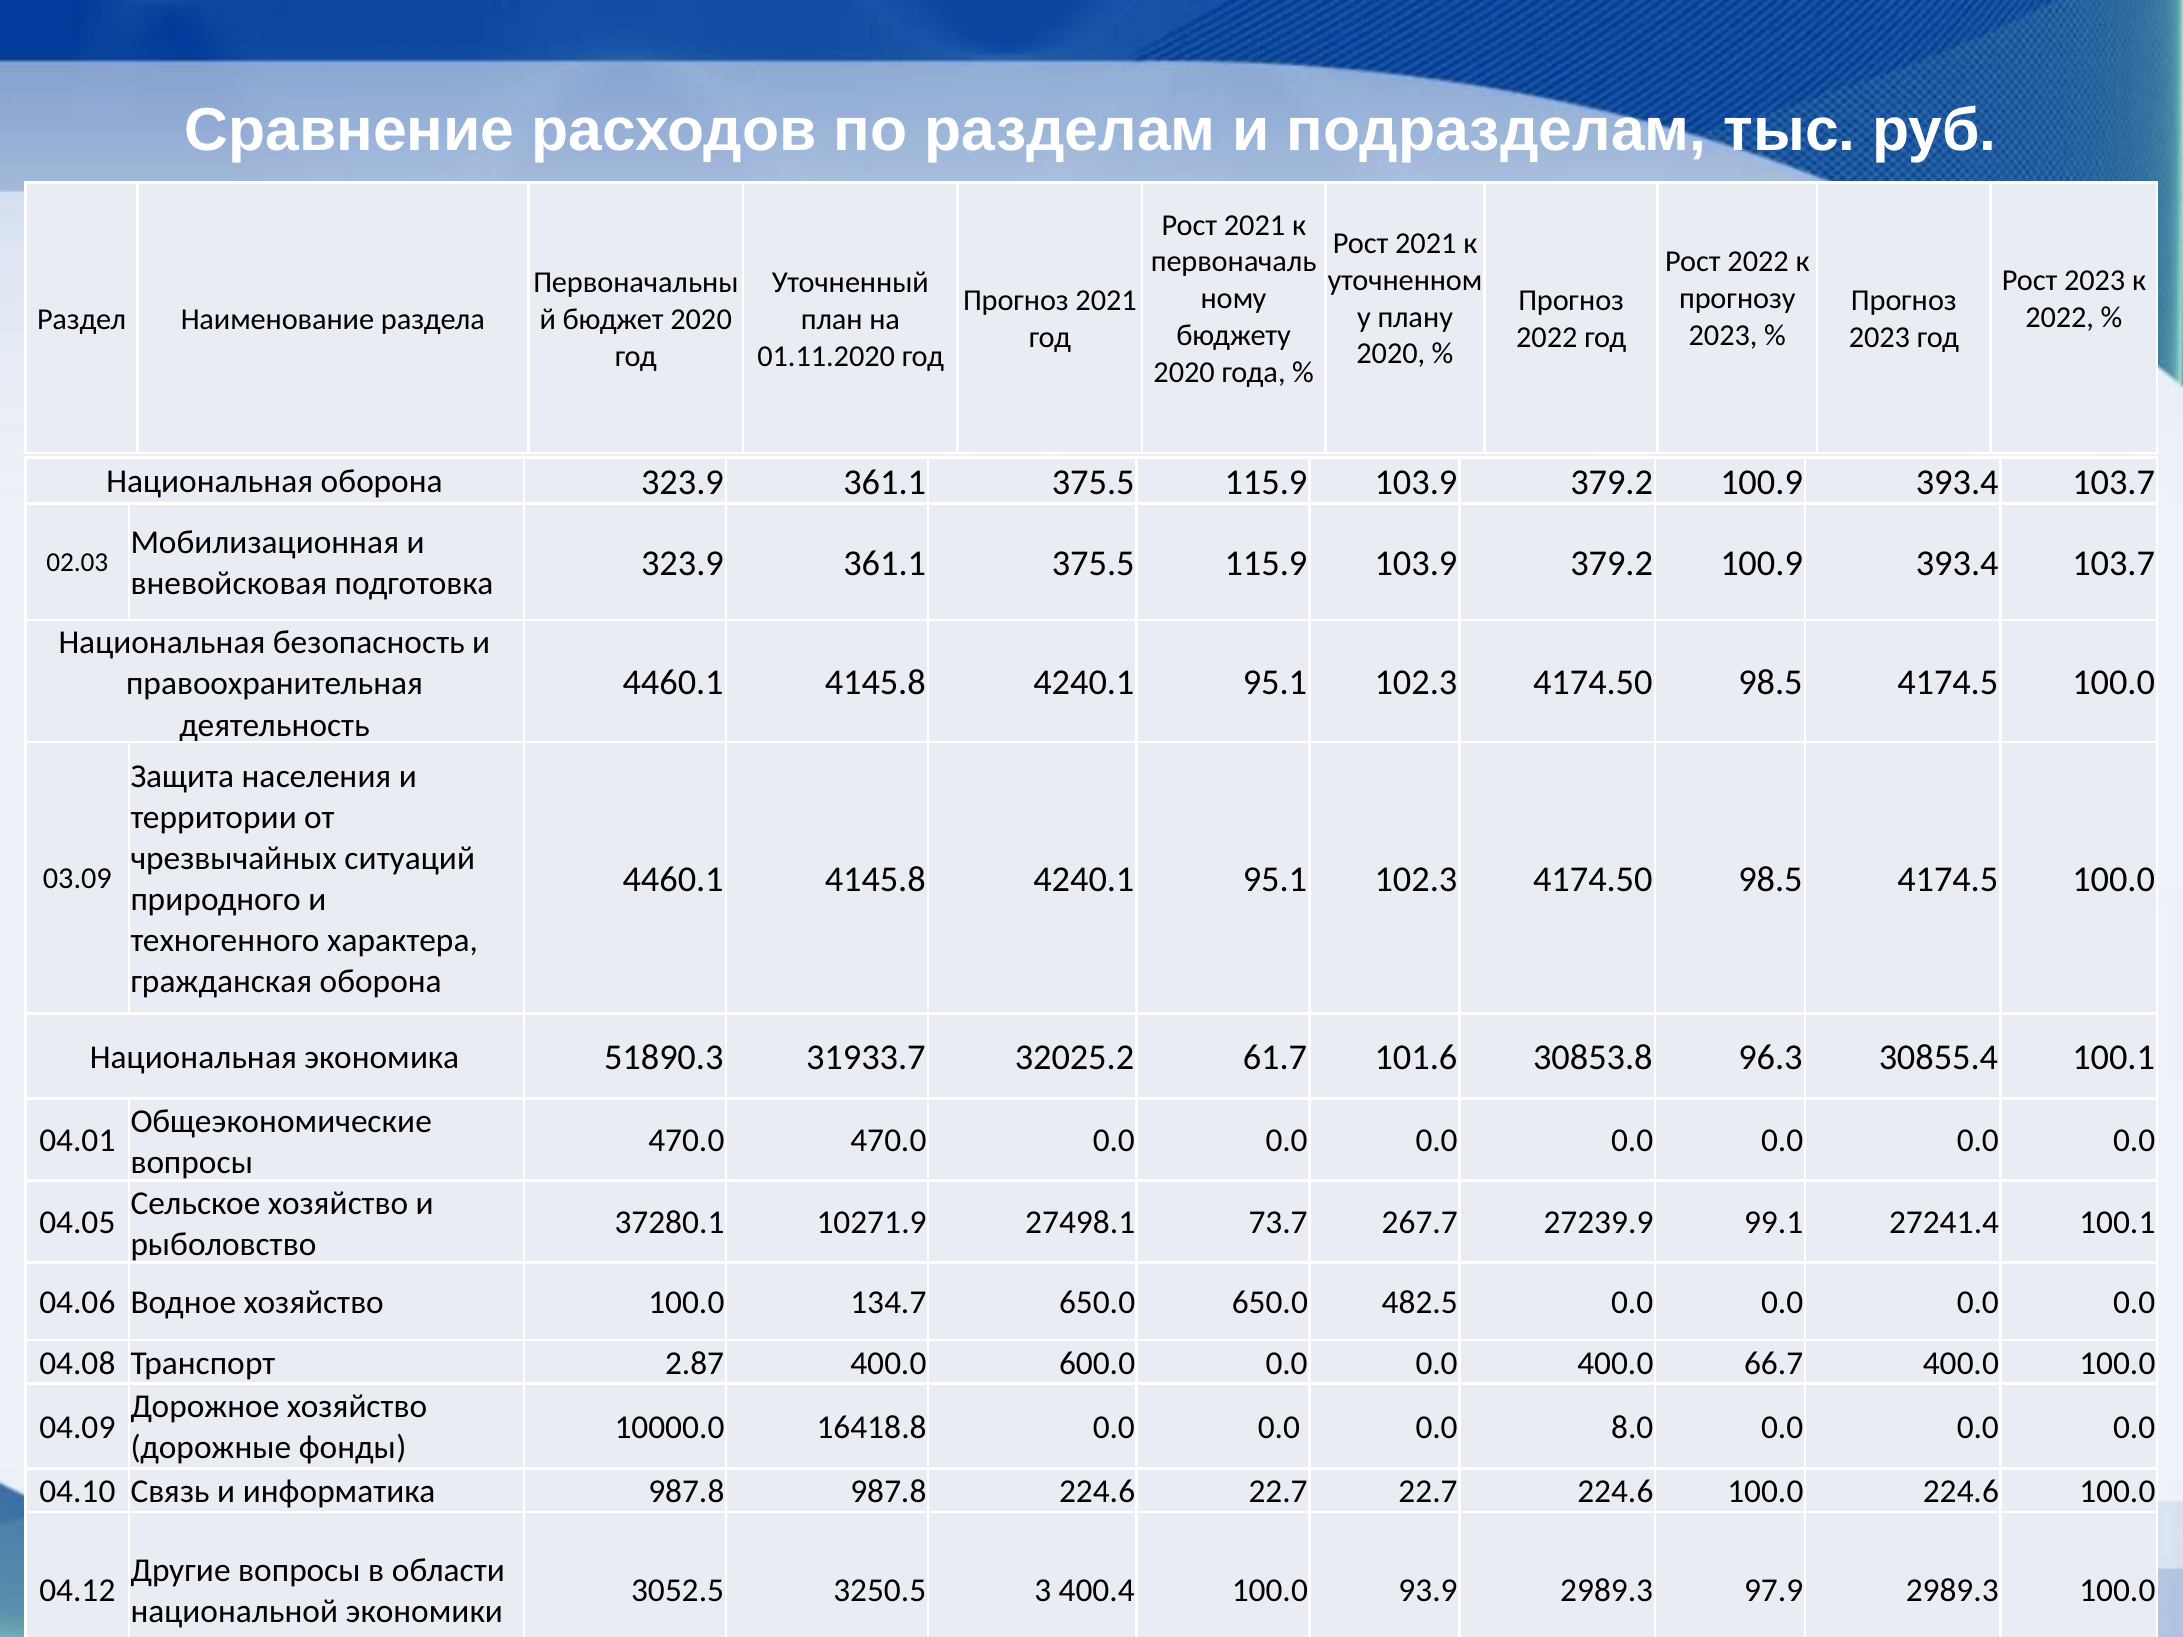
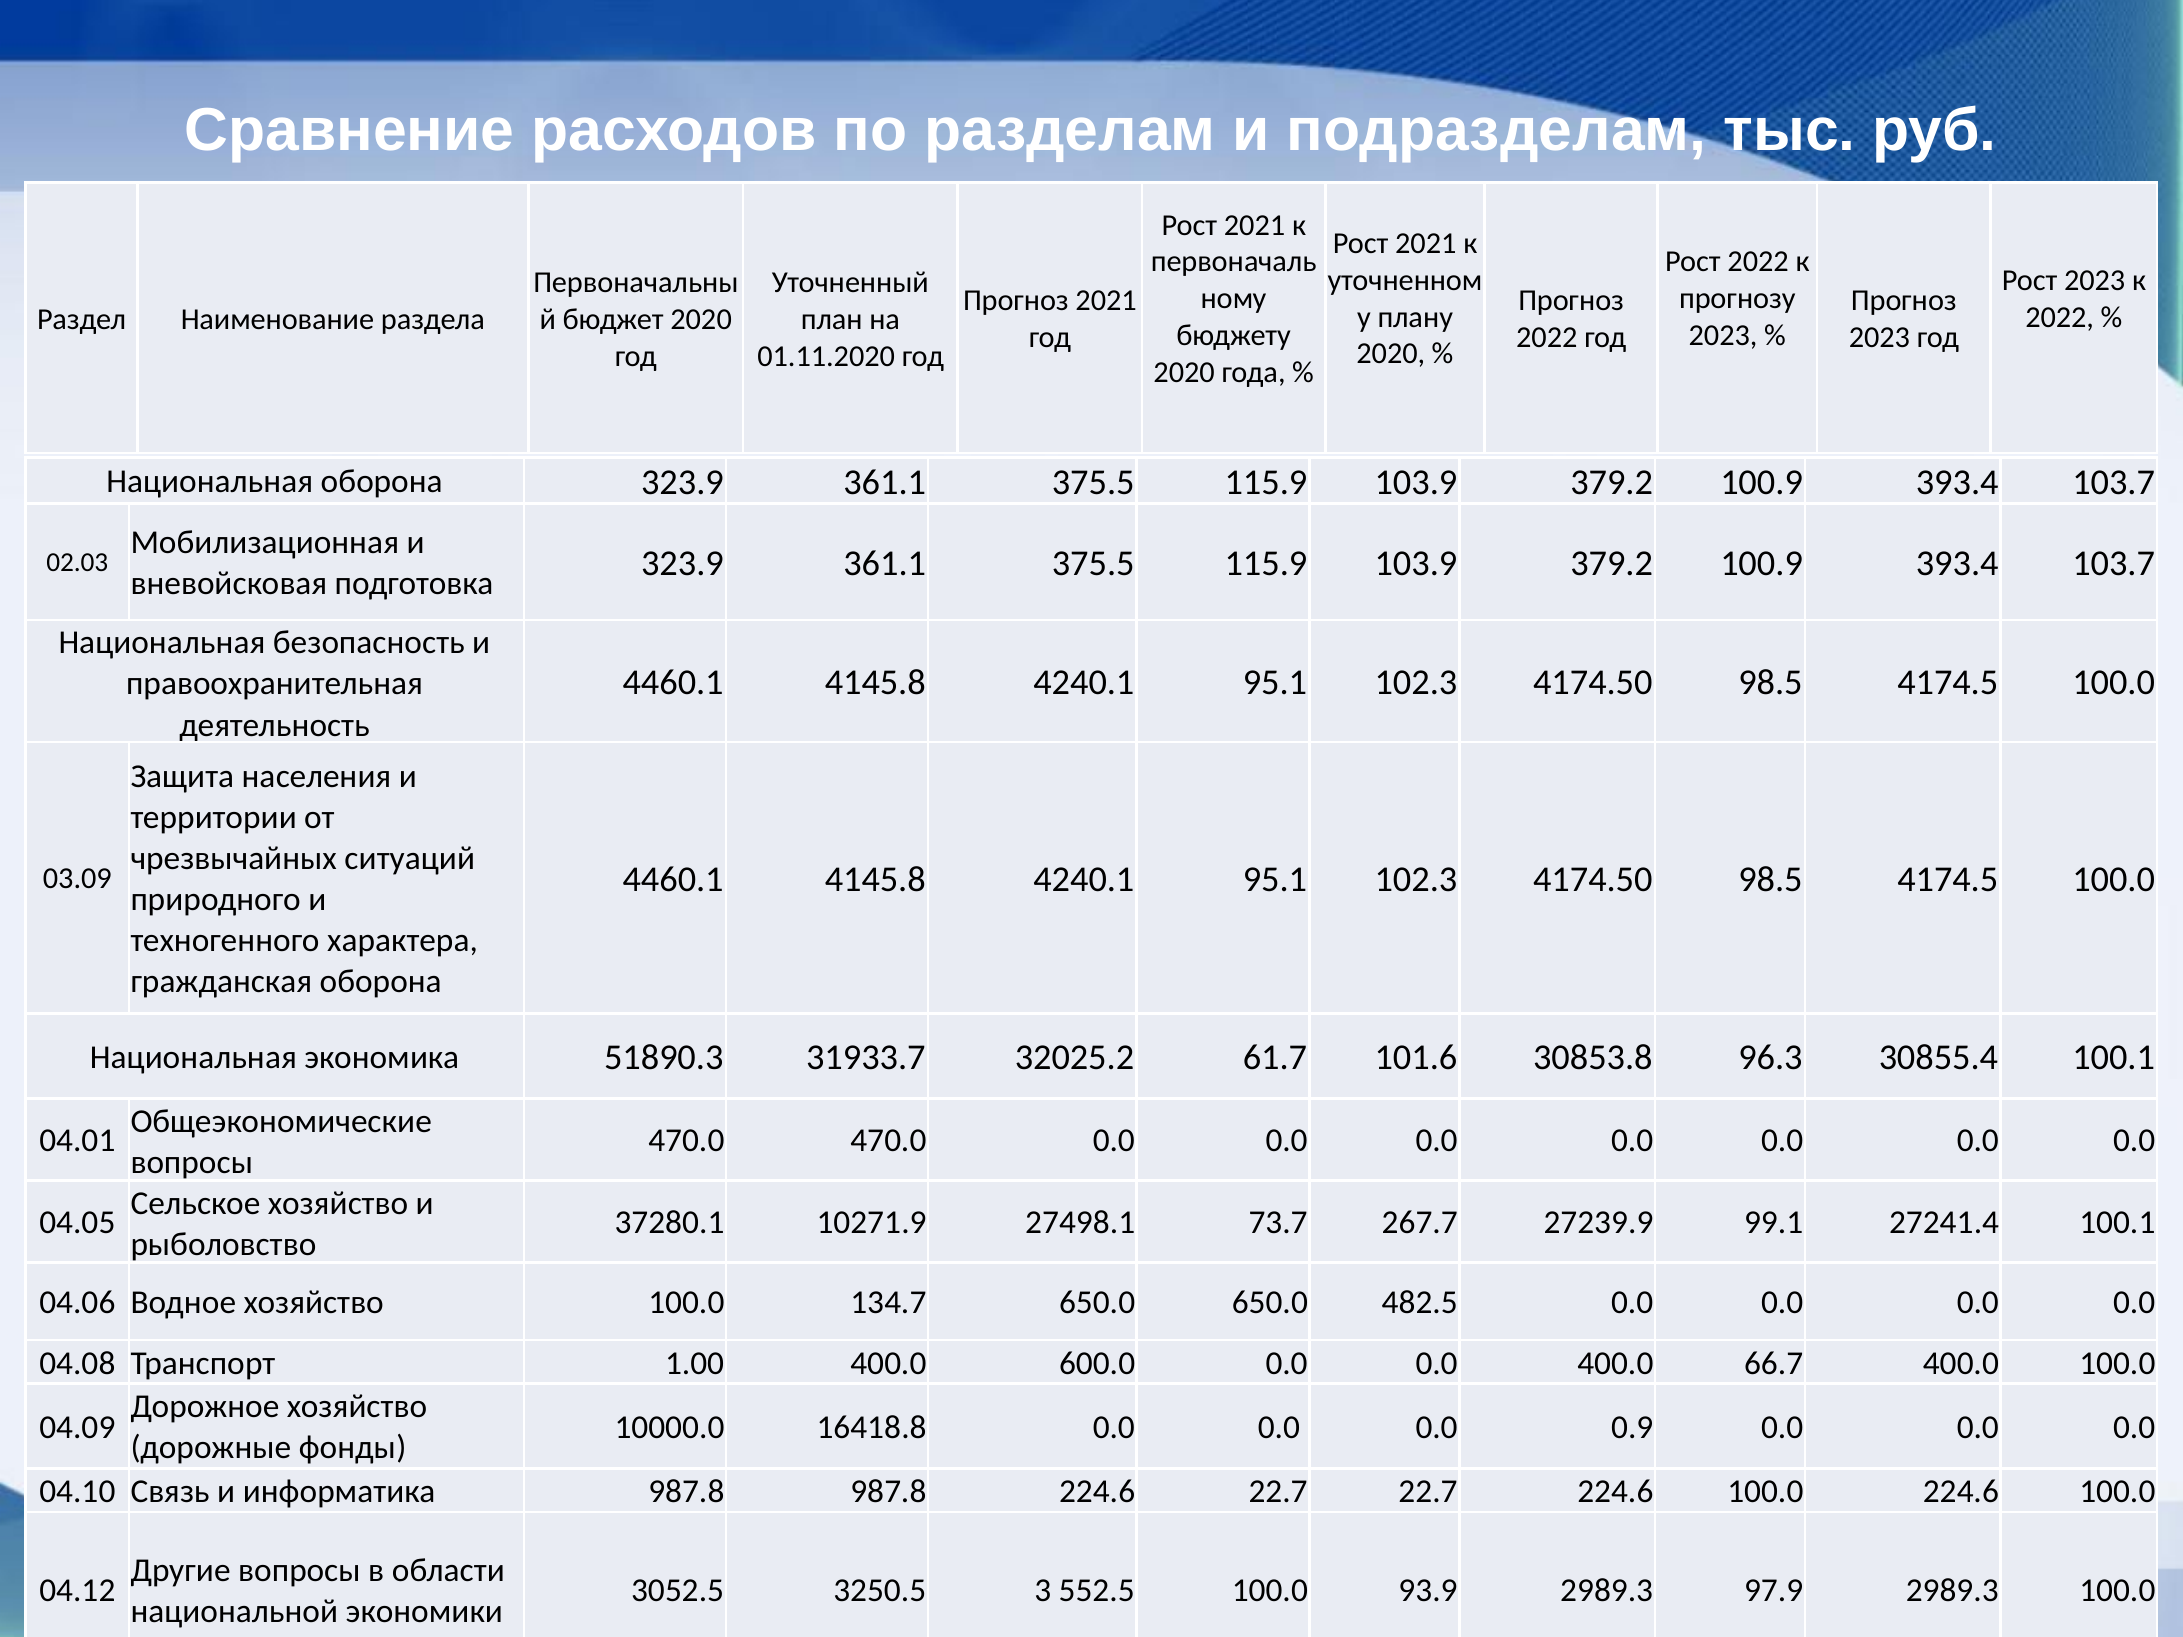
2.87: 2.87 -> 1.00
8.0: 8.0 -> 0.9
400.4: 400.4 -> 552.5
